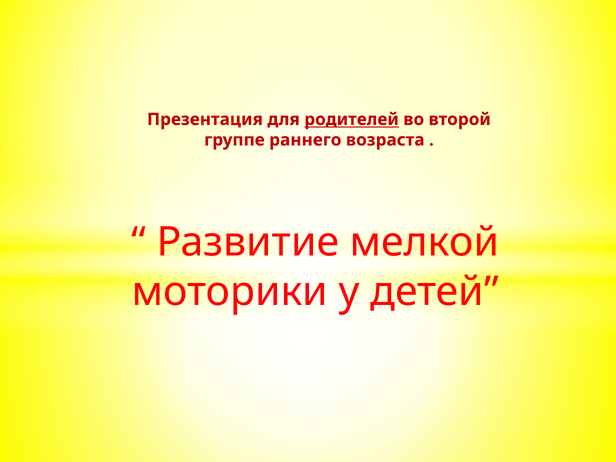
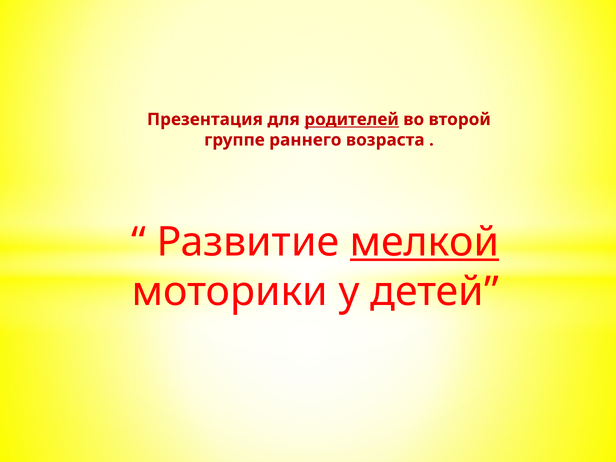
мелкой underline: none -> present
